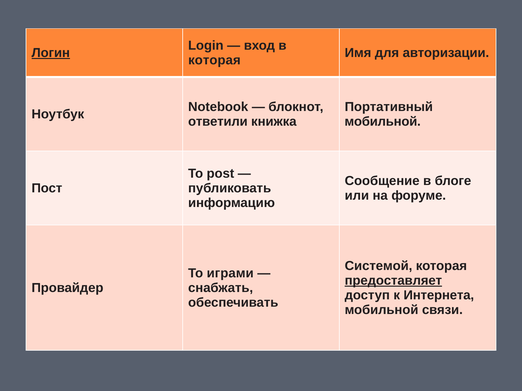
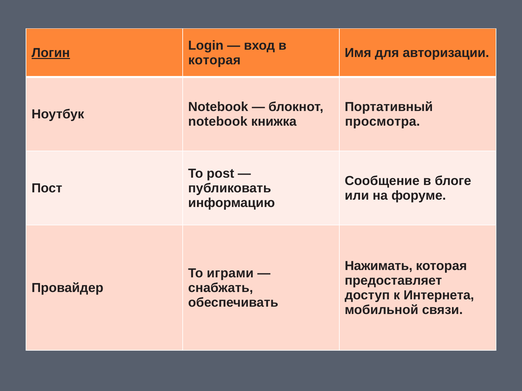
ответили at (218, 122): ответили -> notebook
мобильной at (383, 122): мобильной -> просмотра
Системой: Системой -> Нажимать
предоставляет underline: present -> none
